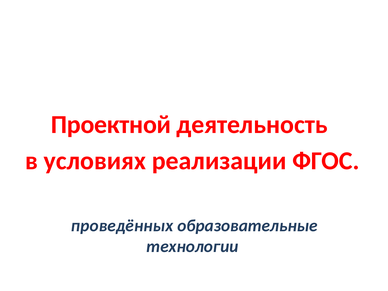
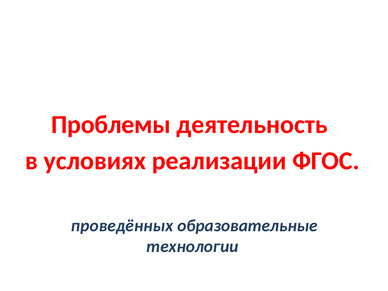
Проектной: Проектной -> Проблемы
